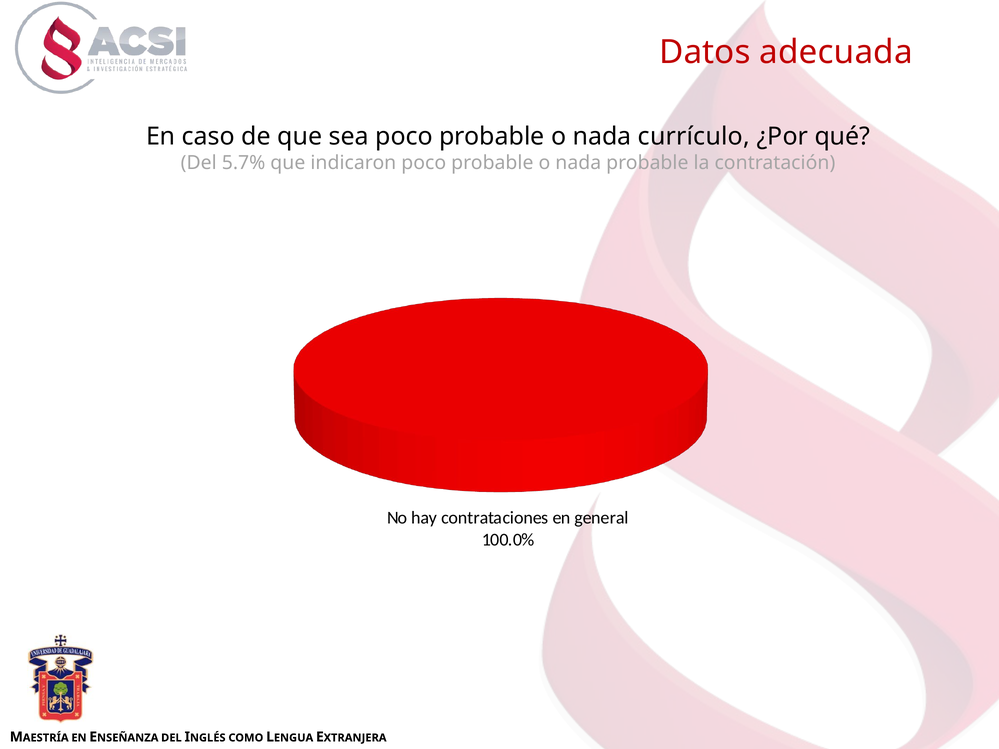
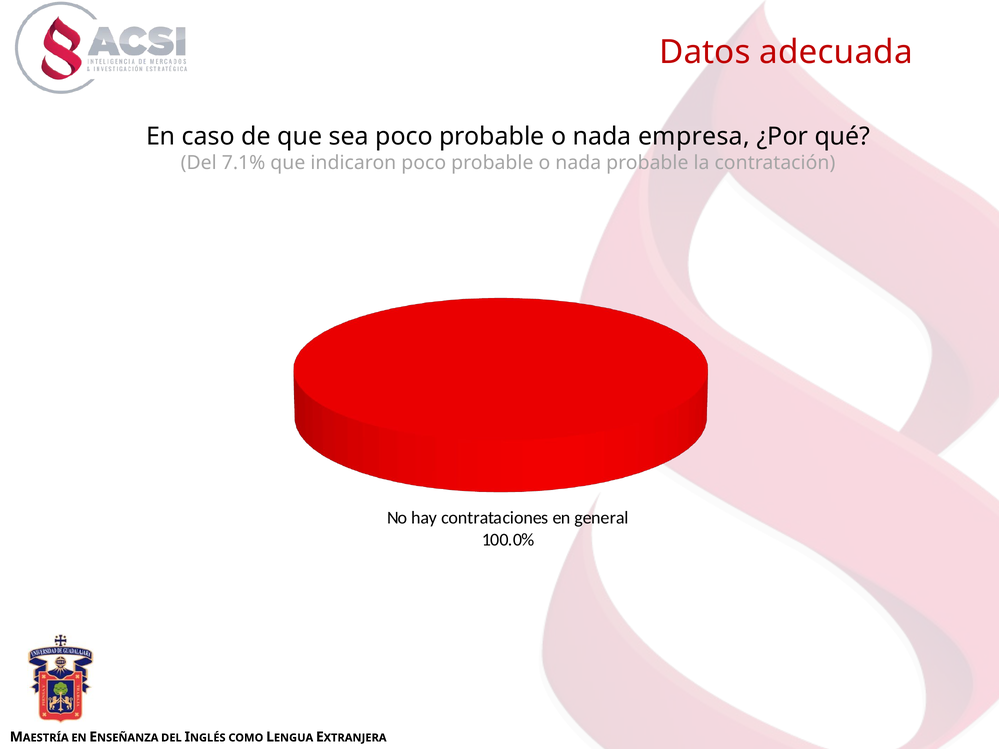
currículo: currículo -> empresa
5.7%: 5.7% -> 7.1%
